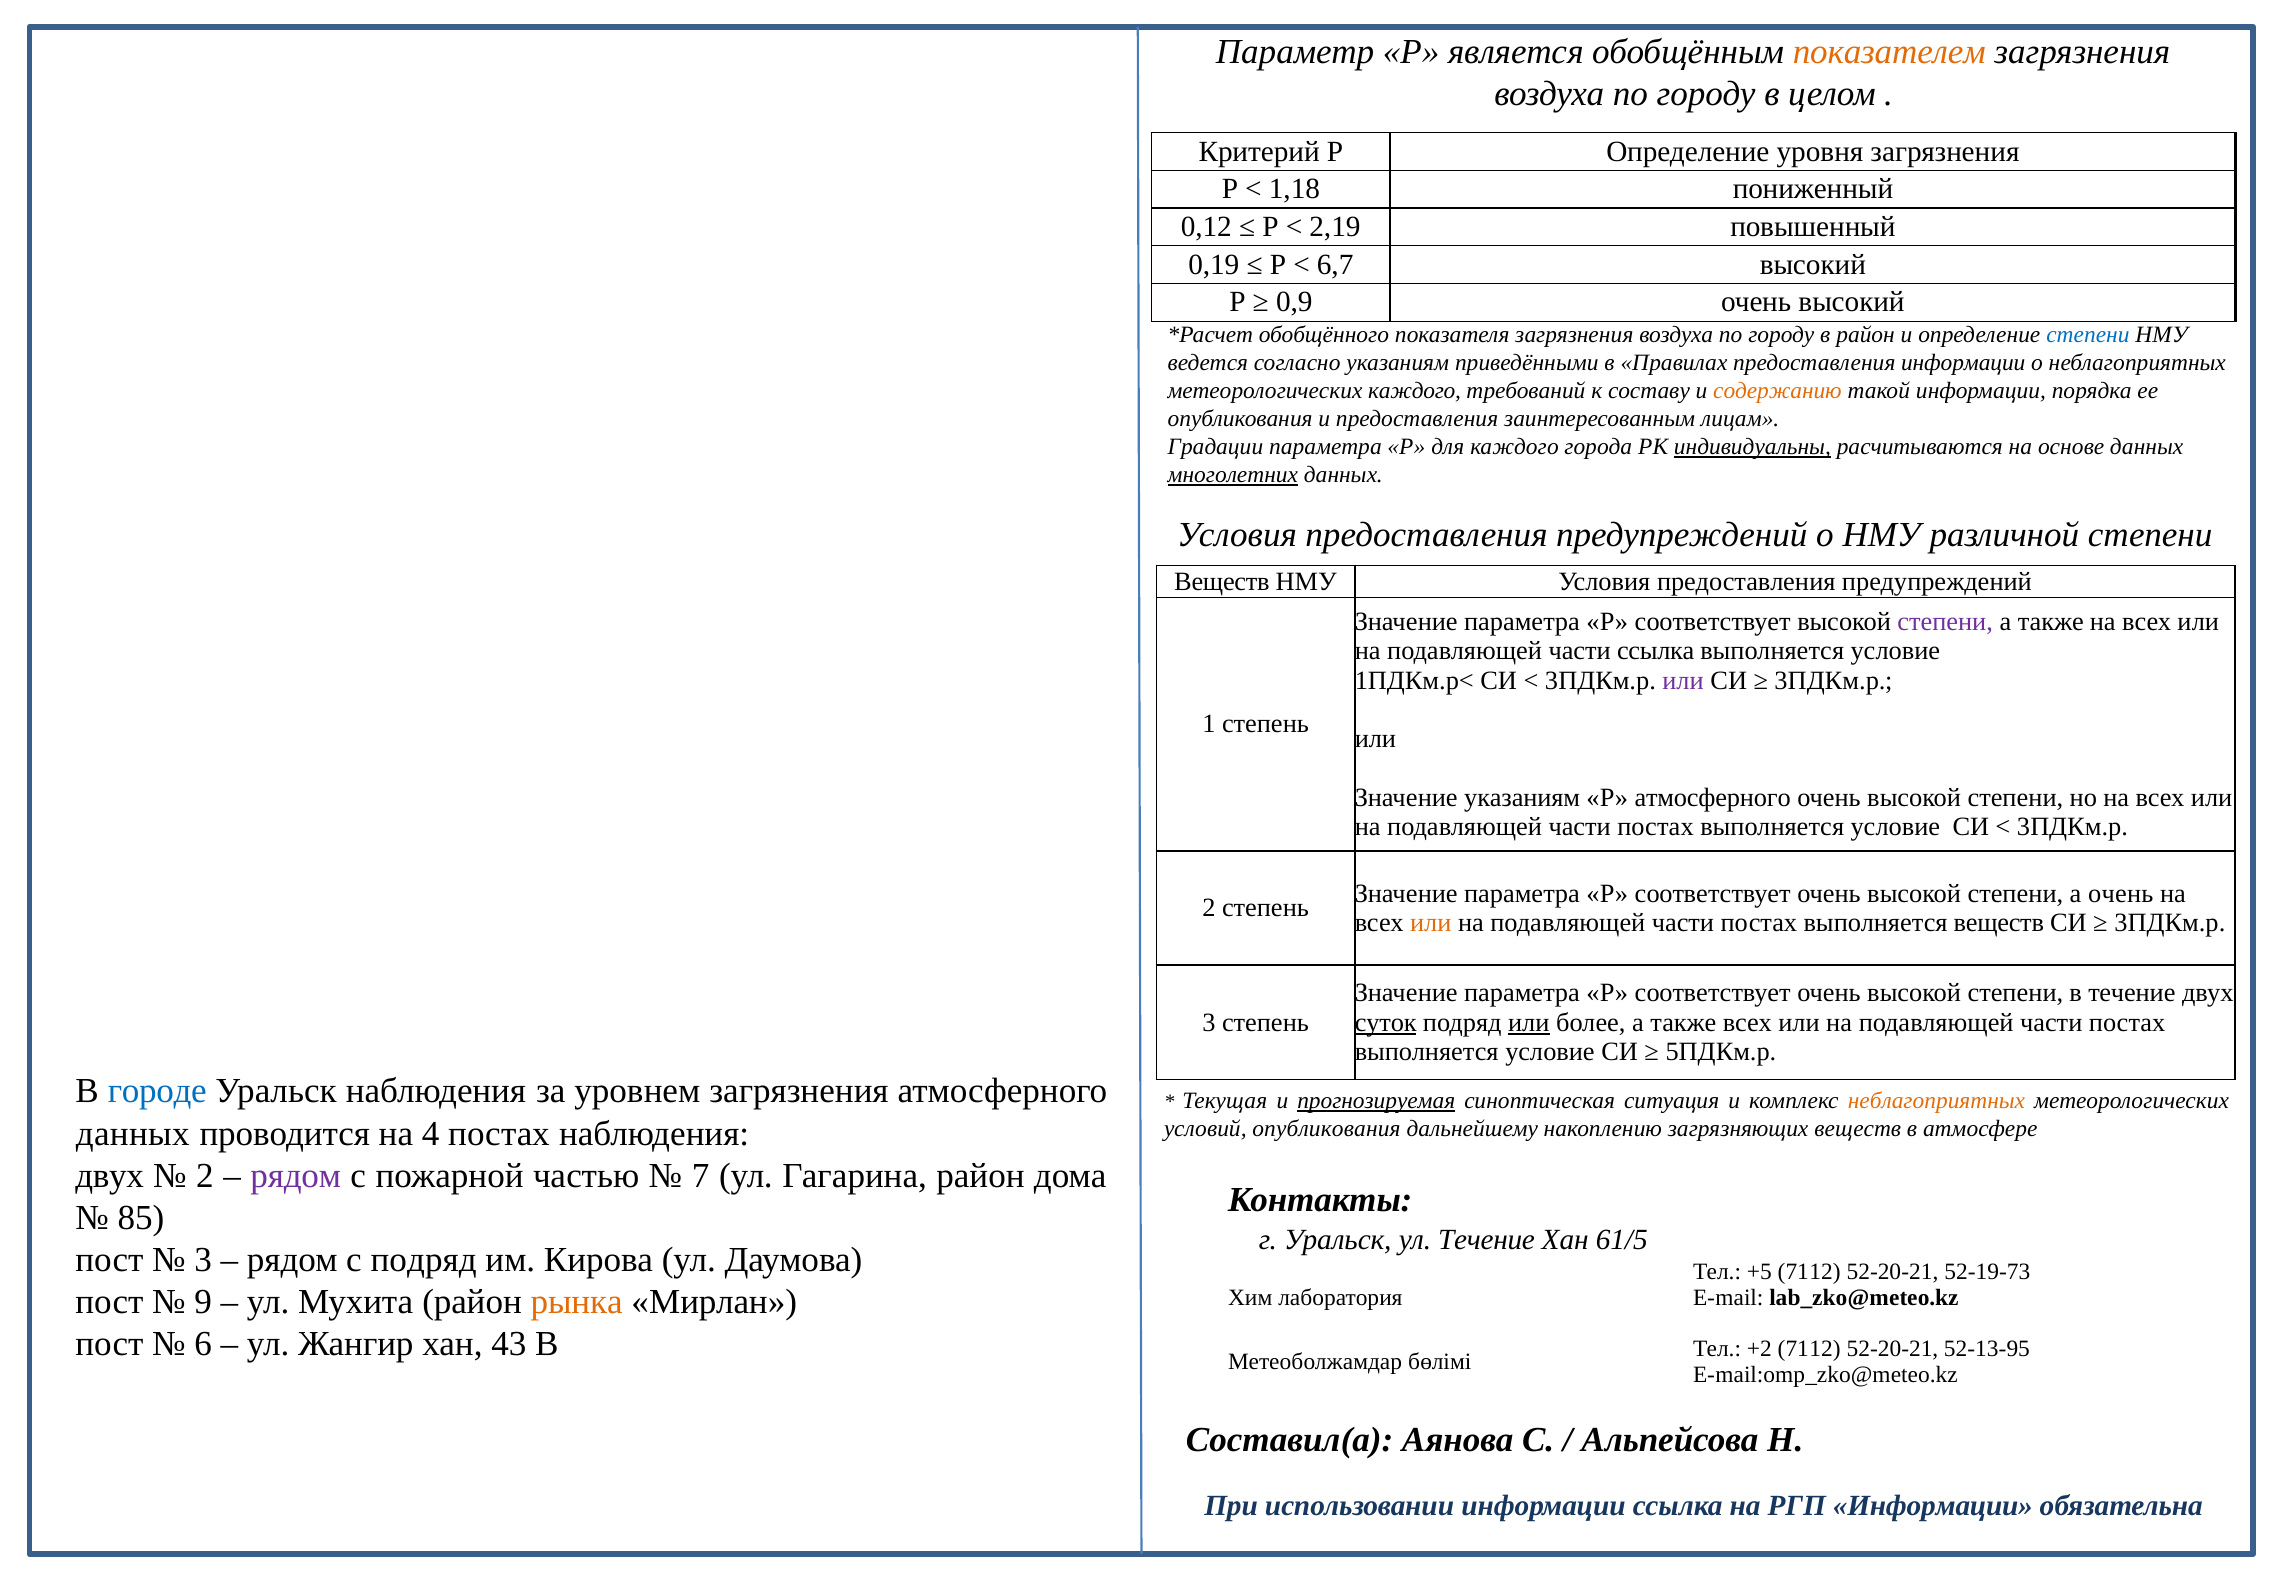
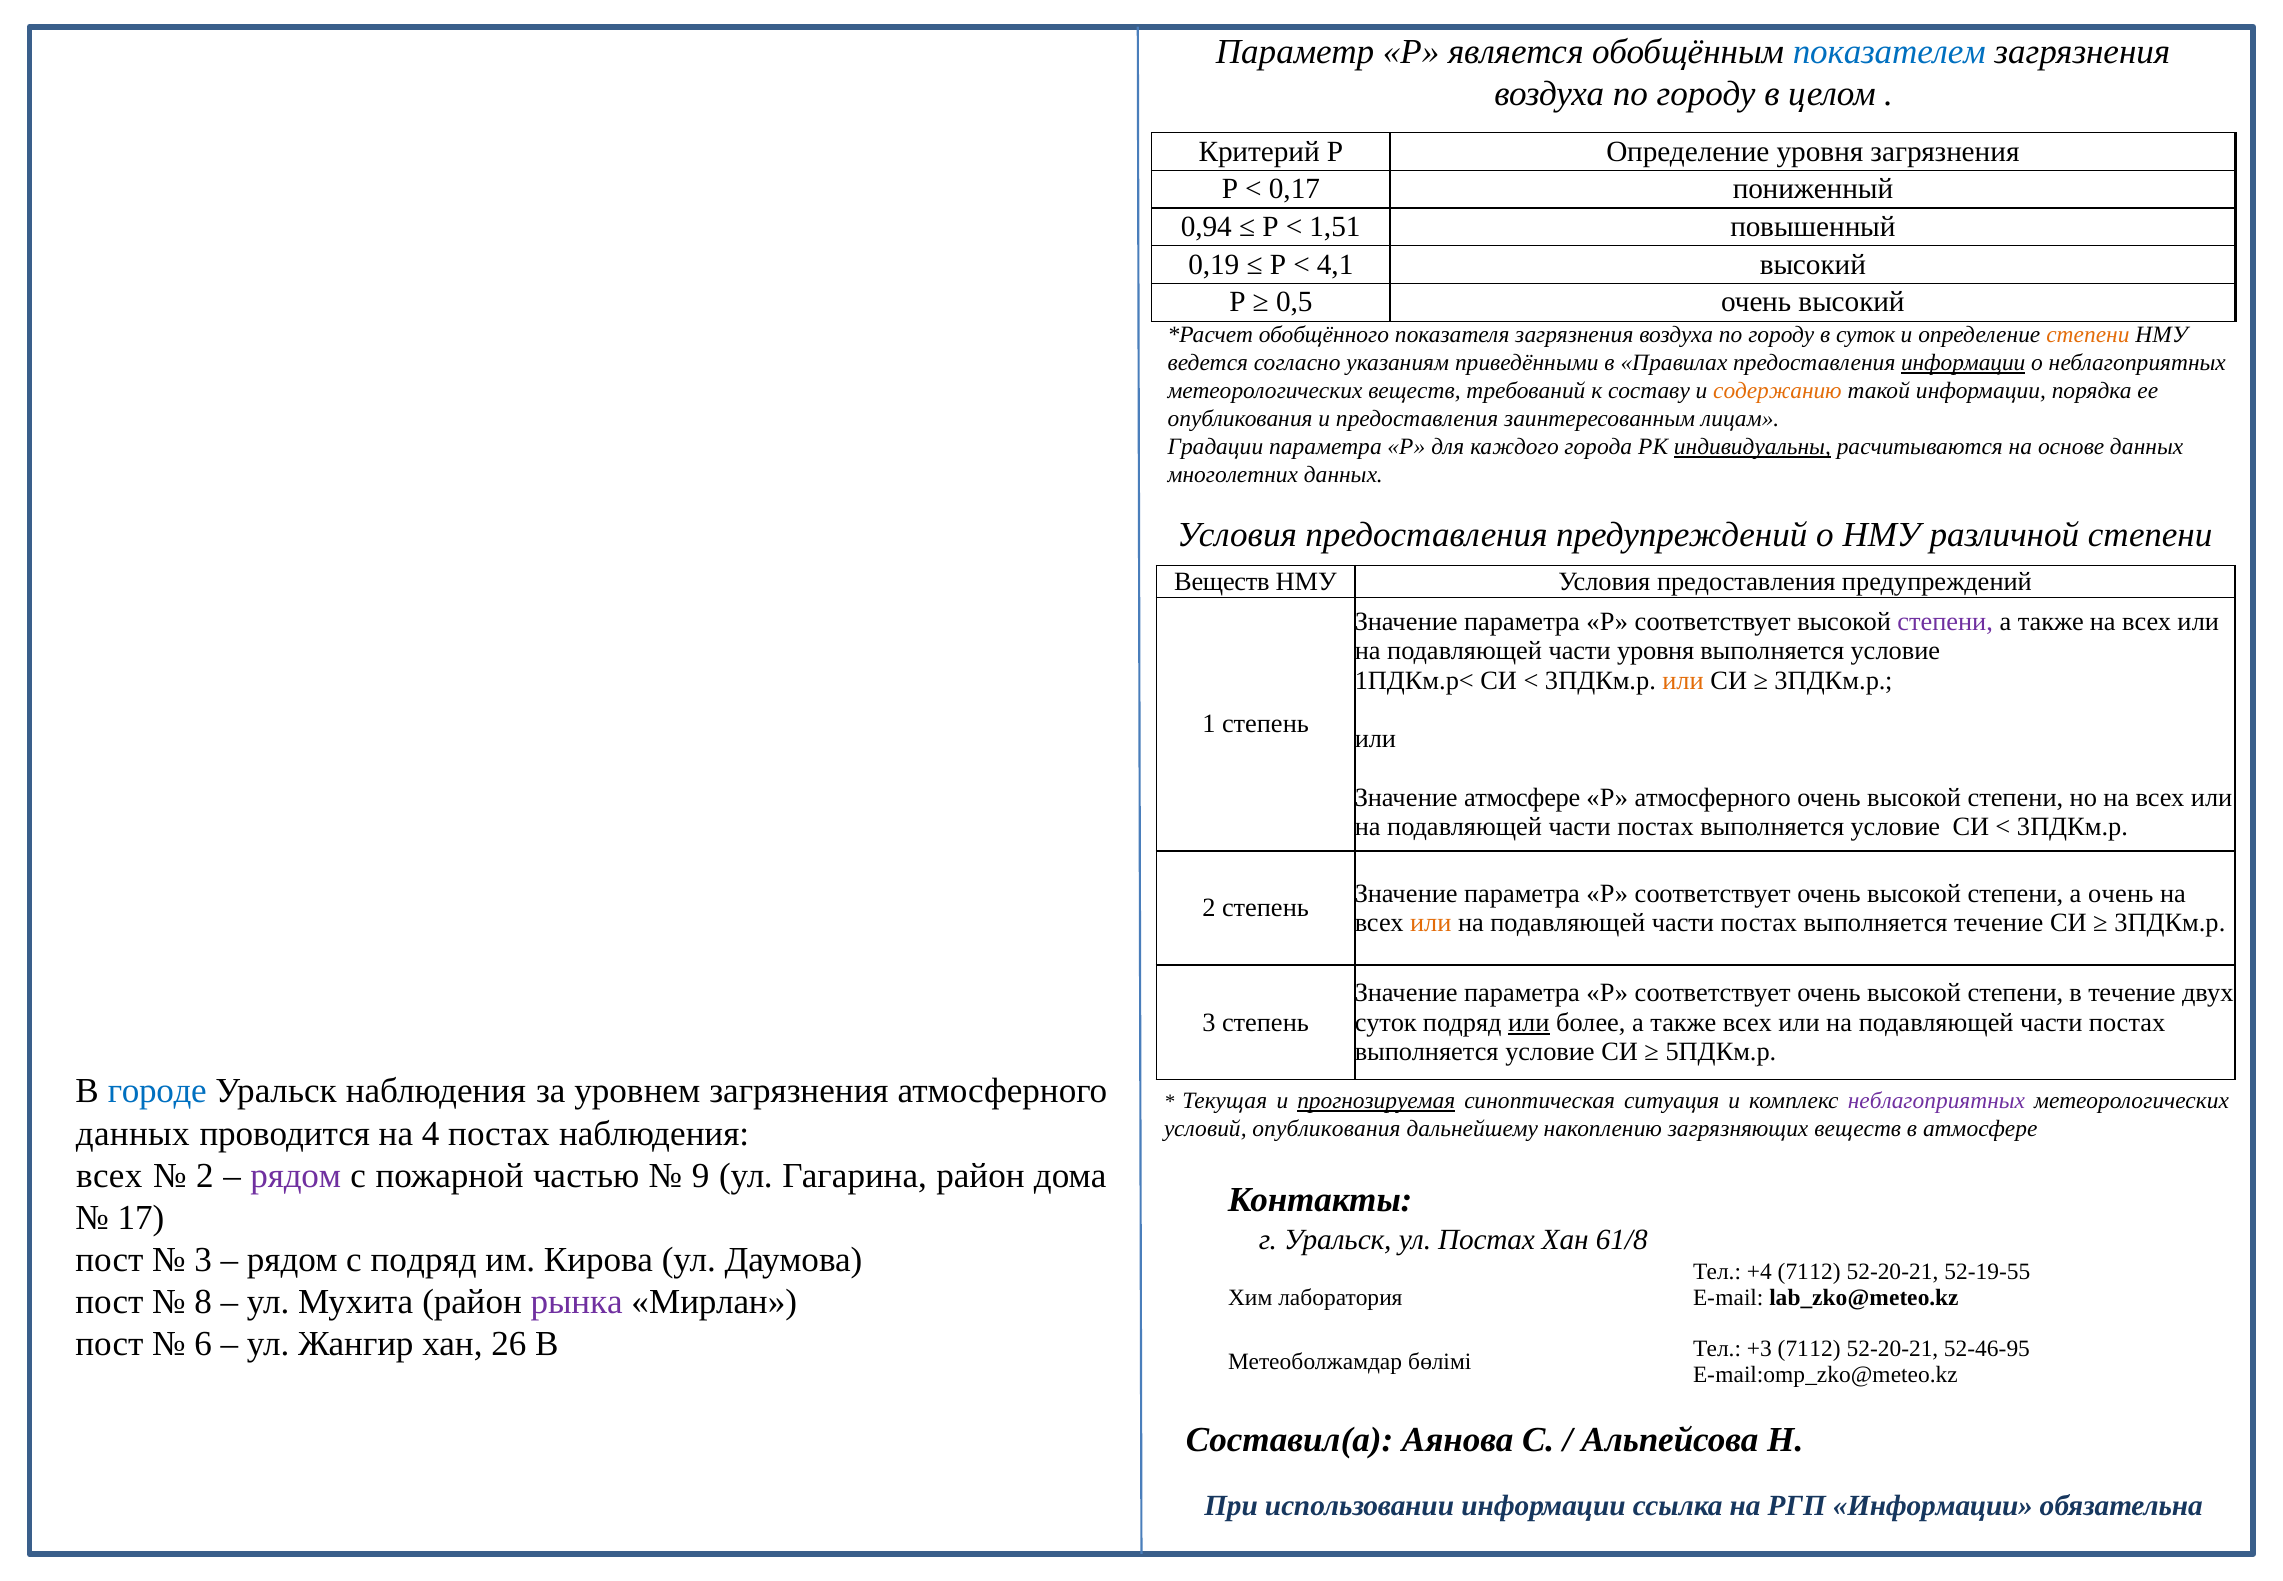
показателем colour: orange -> blue
1,18: 1,18 -> 0,17
0,12: 0,12 -> 0,94
2,19: 2,19 -> 1,51
6,7: 6,7 -> 4,1
0,9: 0,9 -> 0,5
в район: район -> суток
степени at (2088, 335) colour: blue -> orange
информации at (1963, 363) underline: none -> present
метеорологических каждого: каждого -> веществ
многолетних underline: present -> none
части ссылка: ссылка -> уровня
или at (1683, 680) colour: purple -> orange
Значение указаниям: указаниям -> атмосфере
выполняется веществ: веществ -> течение
суток at (1386, 1022) underline: present -> none
неблагоприятных at (1936, 1101) colour: orange -> purple
двух at (110, 1175): двух -> всех
7: 7 -> 9
85: 85 -> 17
ул Течение: Течение -> Постах
61/5: 61/5 -> 61/8
+5: +5 -> +4
52-19-73: 52-19-73 -> 52-19-55
9: 9 -> 8
рынка colour: orange -> purple
43: 43 -> 26
+2: +2 -> +3
52-13-95: 52-13-95 -> 52-46-95
